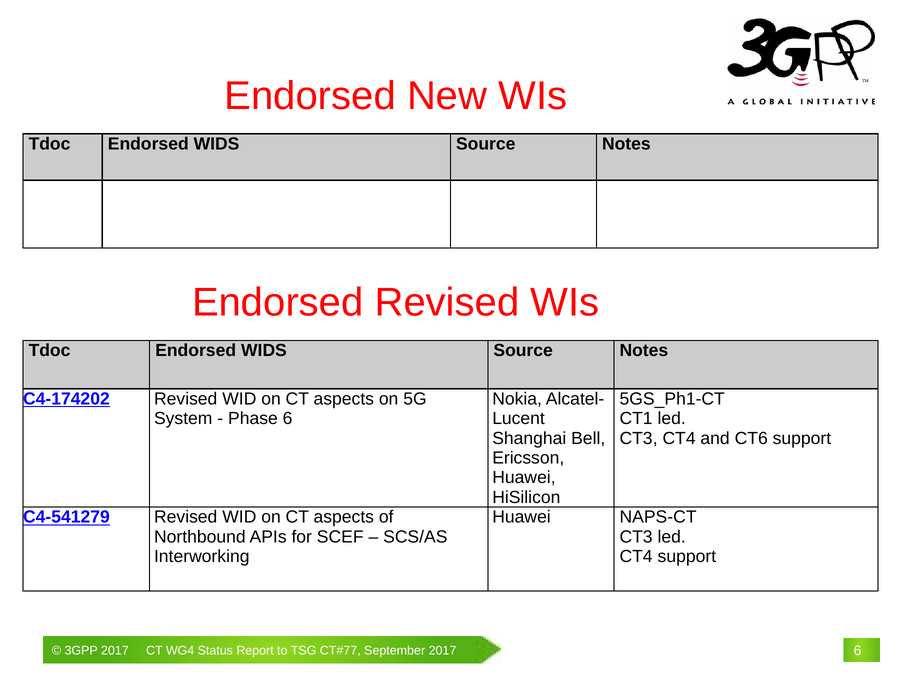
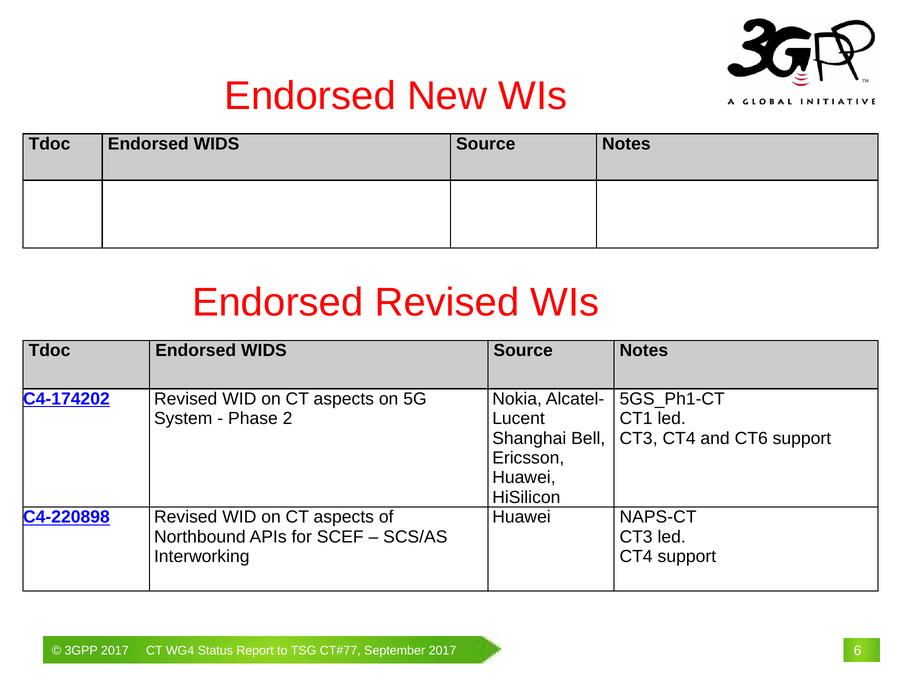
Phase 6: 6 -> 2
C4-541279: C4-541279 -> C4-220898
